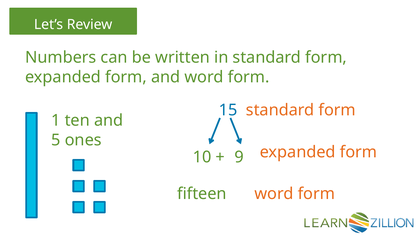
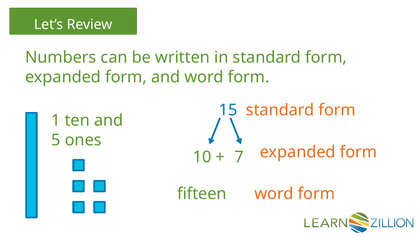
9: 9 -> 7
